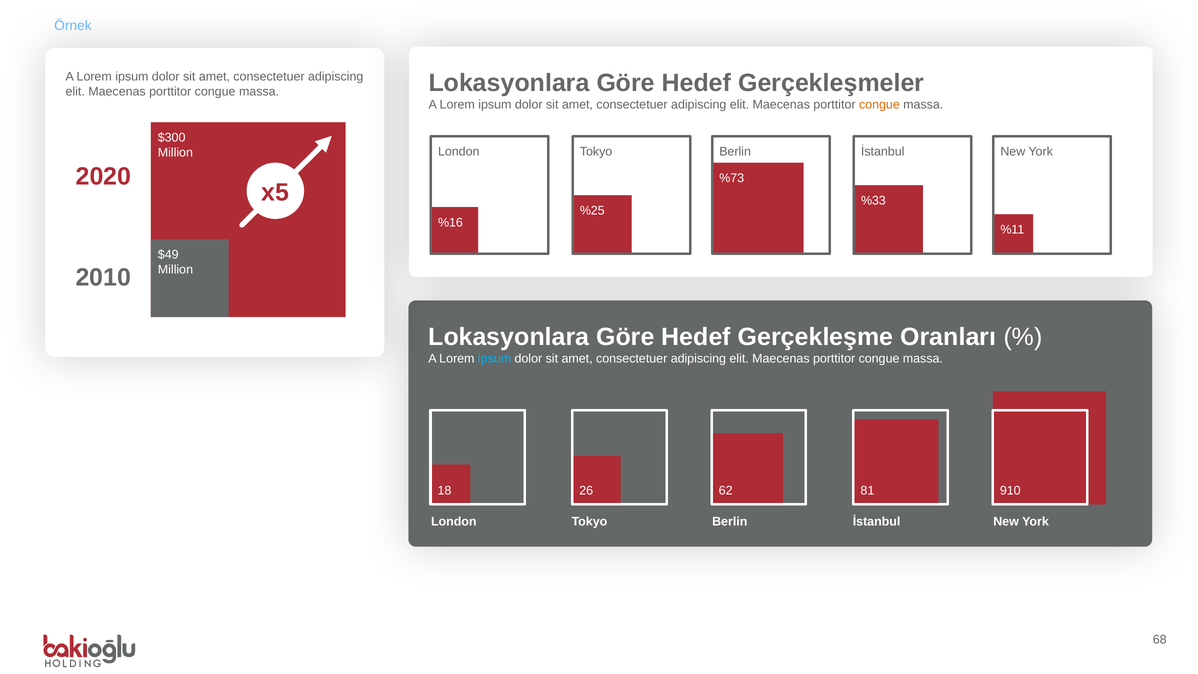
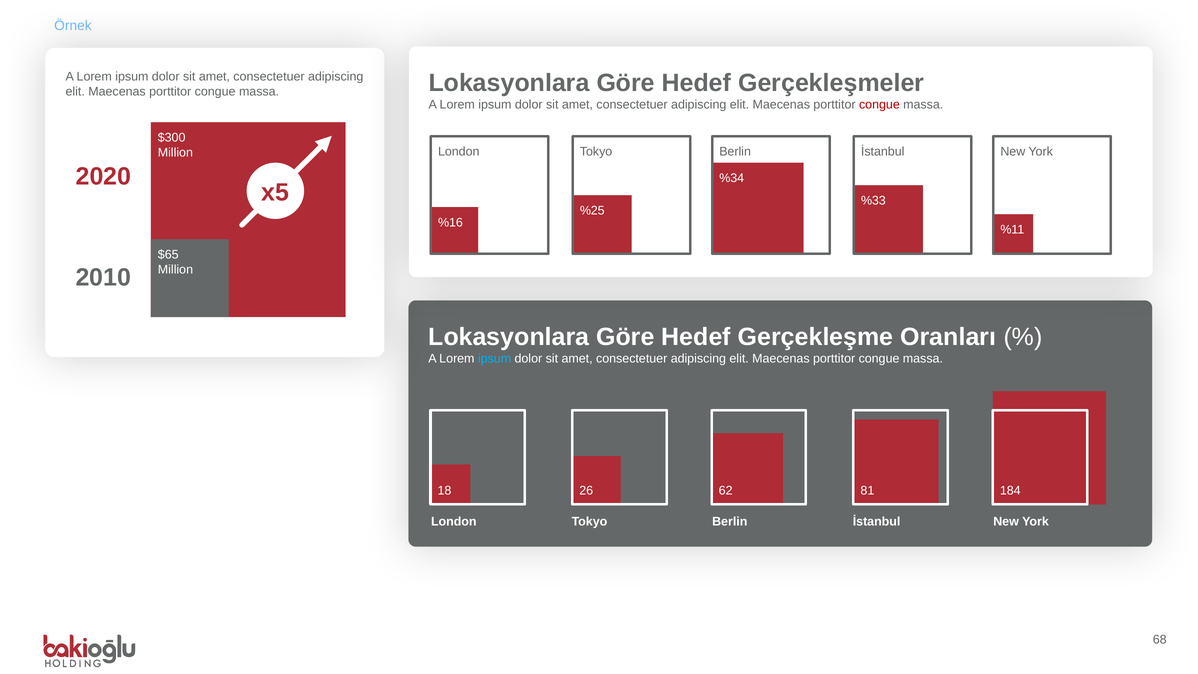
congue at (879, 105) colour: orange -> red
%73: %73 -> %34
$49: $49 -> $65
910: 910 -> 184
